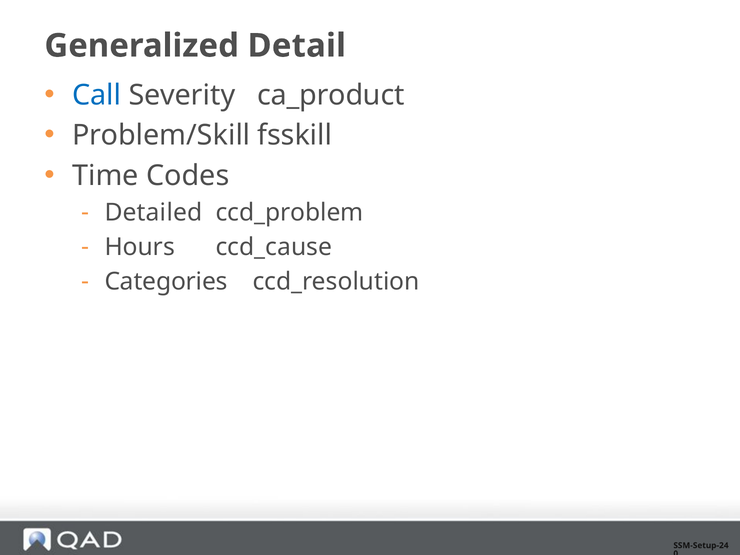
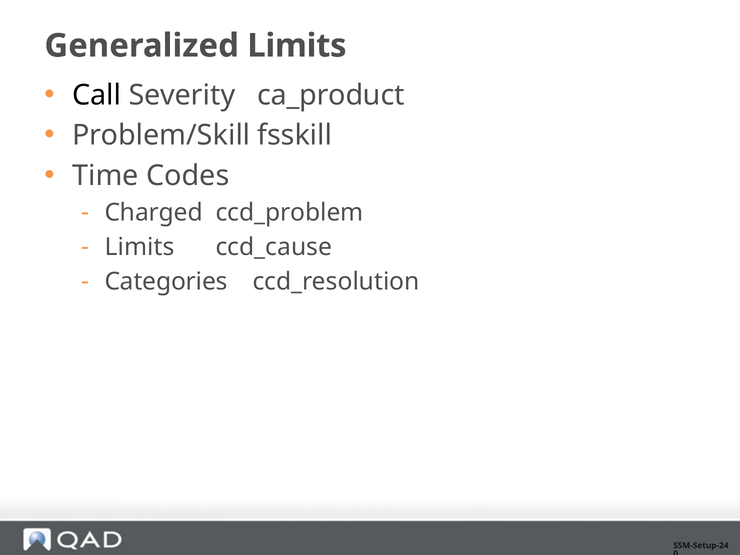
Generalized Detail: Detail -> Limits
Call colour: blue -> black
Detailed: Detailed -> Charged
Hours at (140, 247): Hours -> Limits
